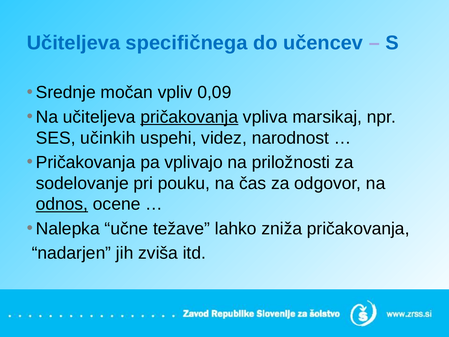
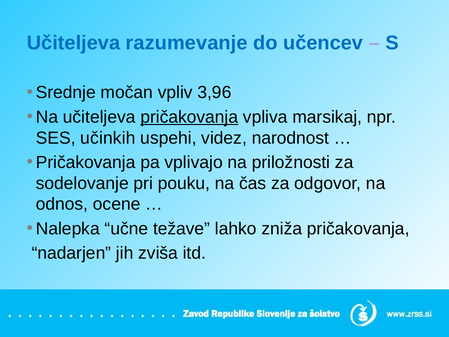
specifičnega: specifičnega -> razumevanje
0,09: 0,09 -> 3,96
odnos underline: present -> none
